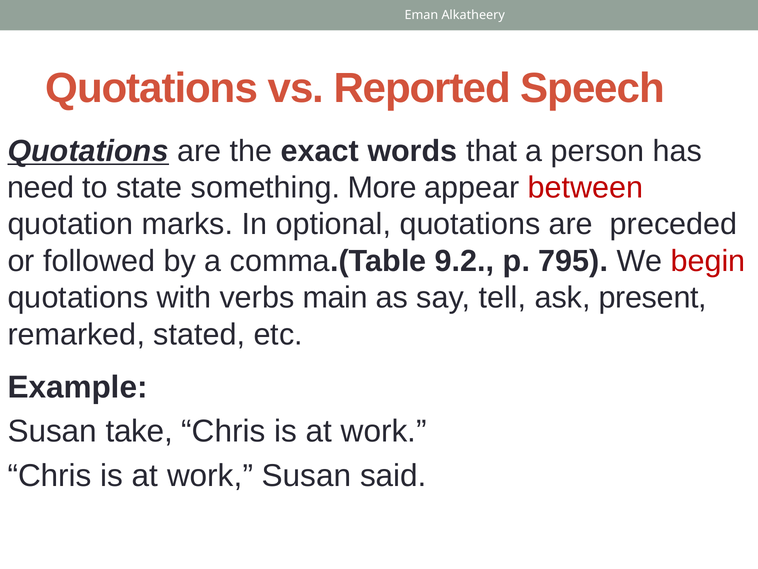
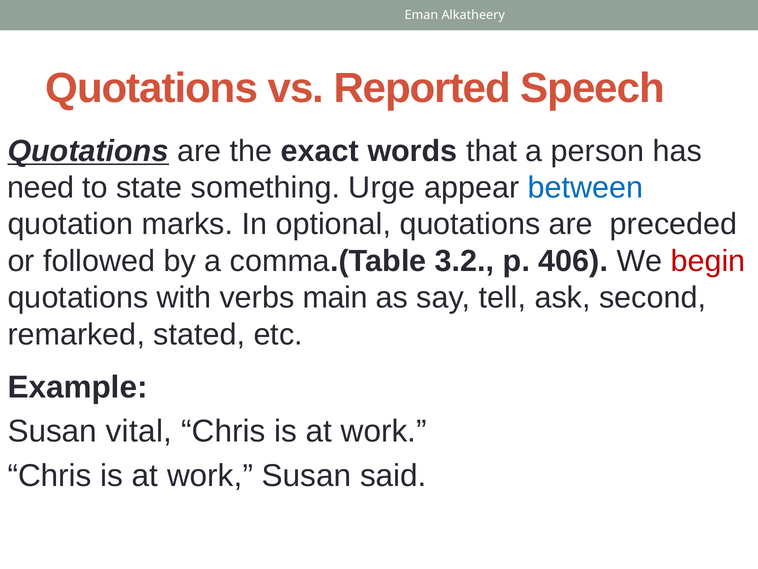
More: More -> Urge
between colour: red -> blue
9.2: 9.2 -> 3.2
795: 795 -> 406
present: present -> second
take: take -> vital
